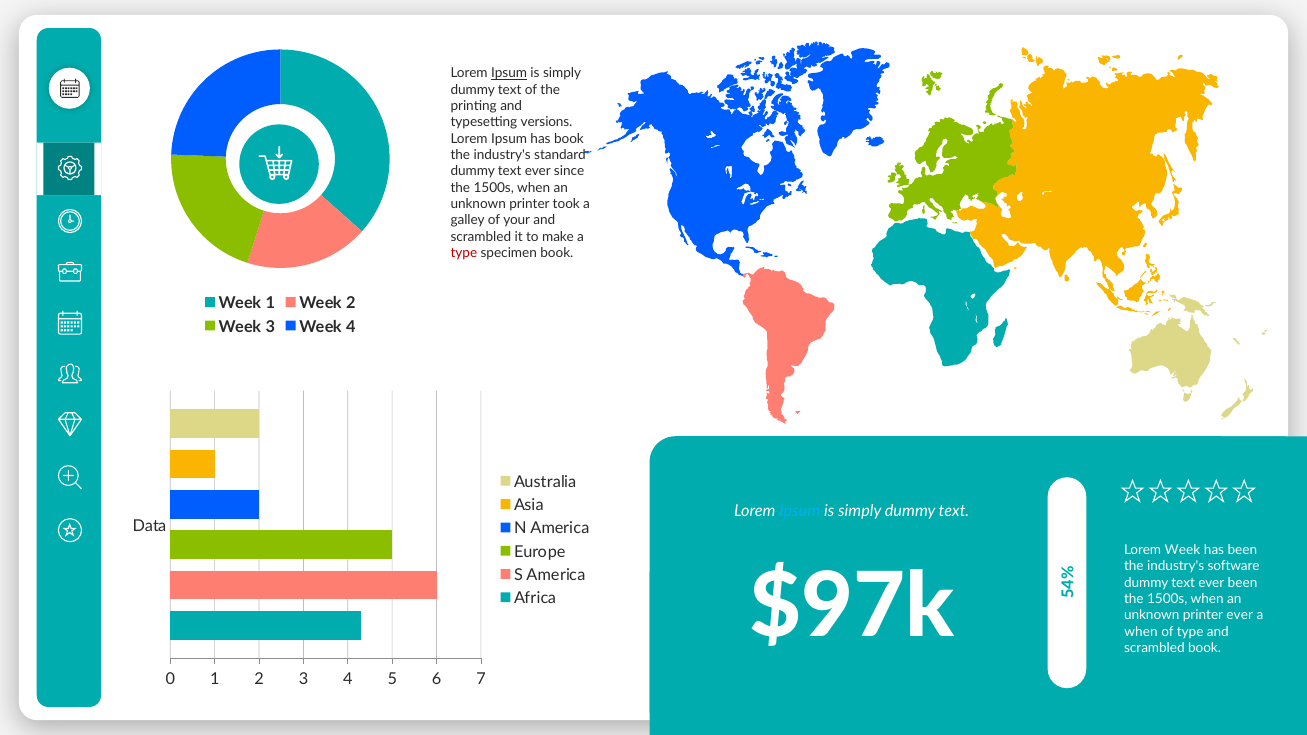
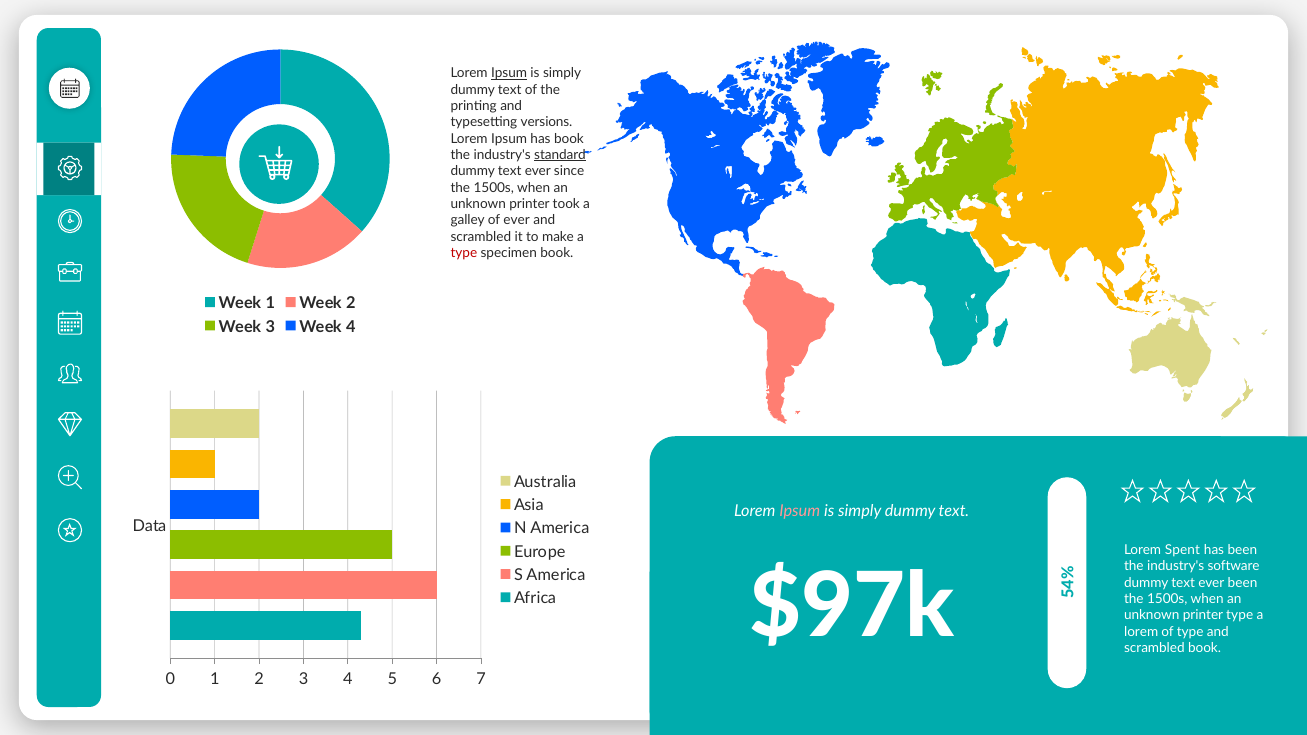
standard underline: none -> present
of your: your -> ever
Ipsum at (800, 511) colour: light blue -> pink
Lorem Week: Week -> Spent
printer ever: ever -> type
when at (1141, 632): when -> lorem
